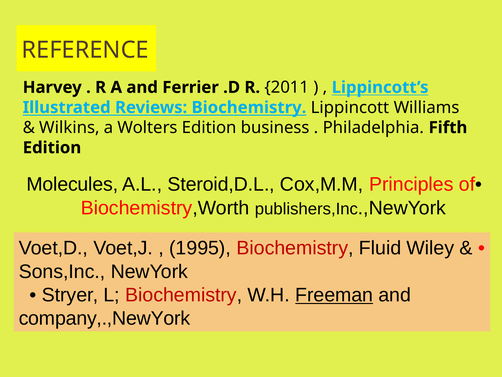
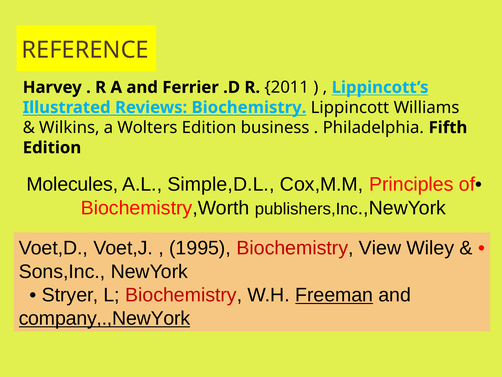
Steroid,D.L: Steroid,D.L -> Simple,D.L
Fluid: Fluid -> View
company,.,NewYork underline: none -> present
